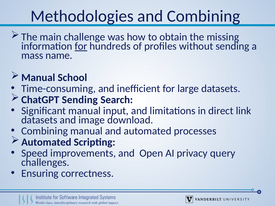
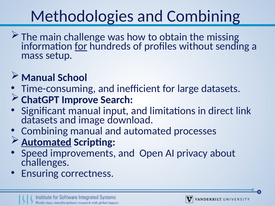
name: name -> setup
ChatGPT Sending: Sending -> Improve
Automated at (46, 142) underline: none -> present
query: query -> about
